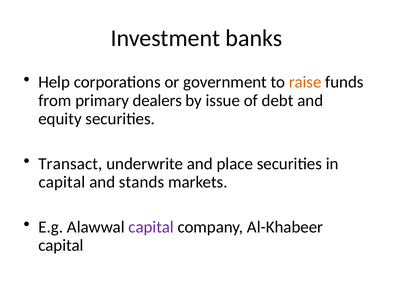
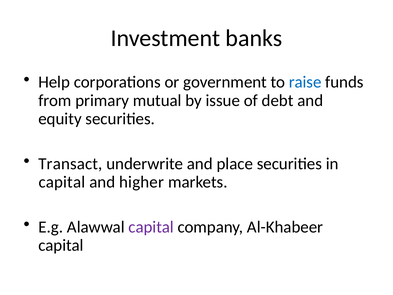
raise colour: orange -> blue
dealers: dealers -> mutual
stands: stands -> higher
